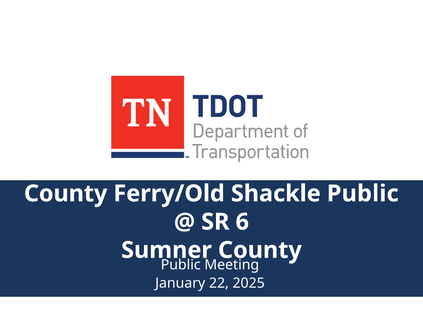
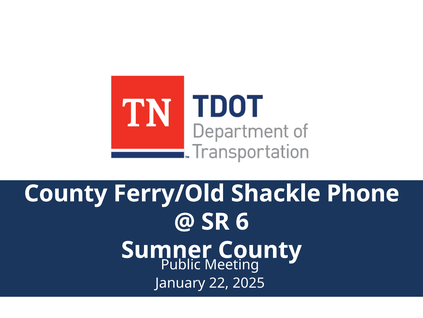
Shackle Public: Public -> Phone
